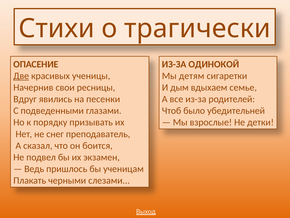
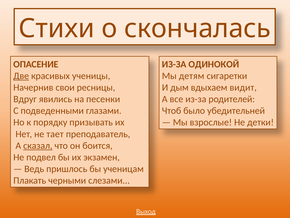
трагически: трагически -> скончалась
семье: семье -> видит
снег: снег -> тает
сказал underline: none -> present
